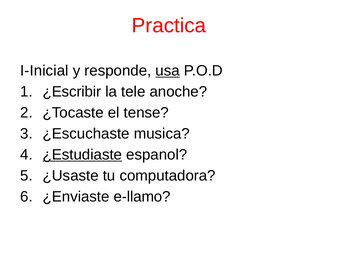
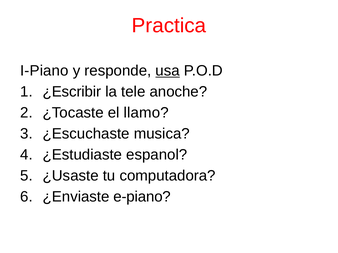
I-Inicial: I-Inicial -> I-Piano
tense: tense -> llamo
¿Estudiaste underline: present -> none
e-llamo: e-llamo -> e-piano
